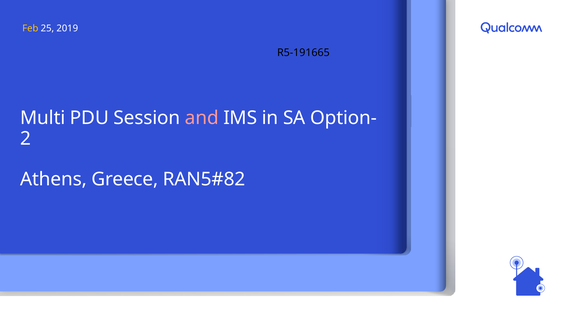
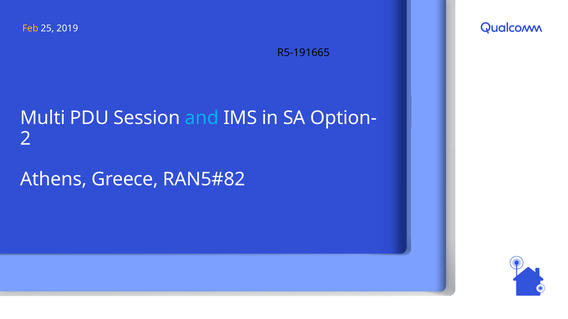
and colour: pink -> light blue
